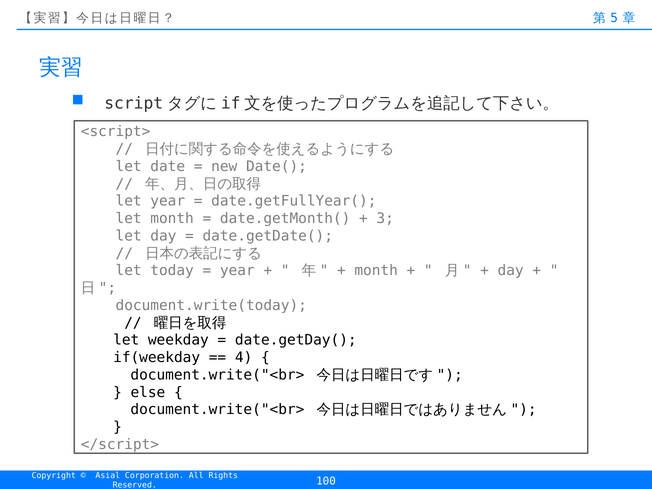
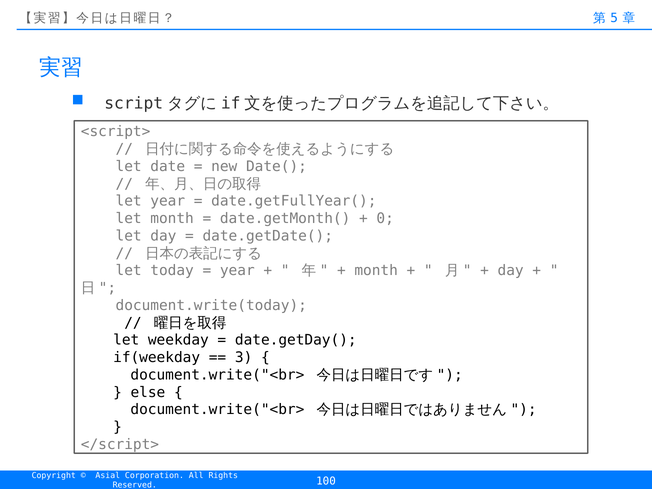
3: 3 -> 0
4: 4 -> 3
